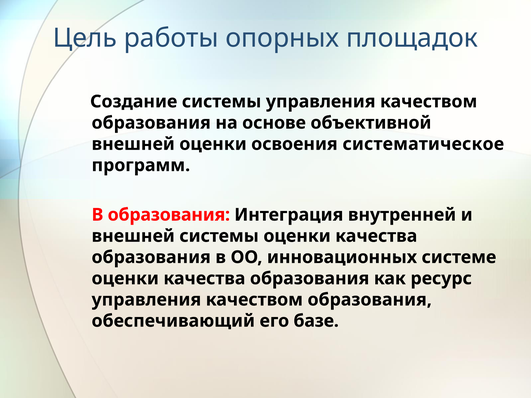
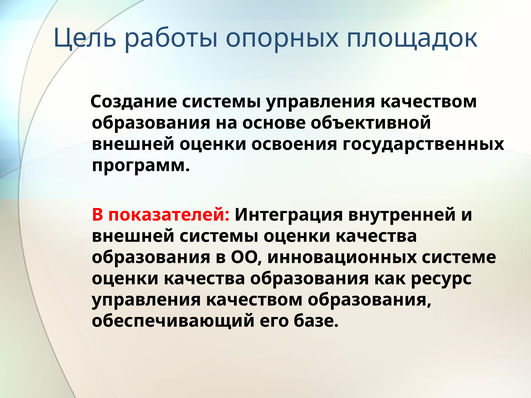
систематическое: систематическое -> государственных
В образования: образования -> показателей
